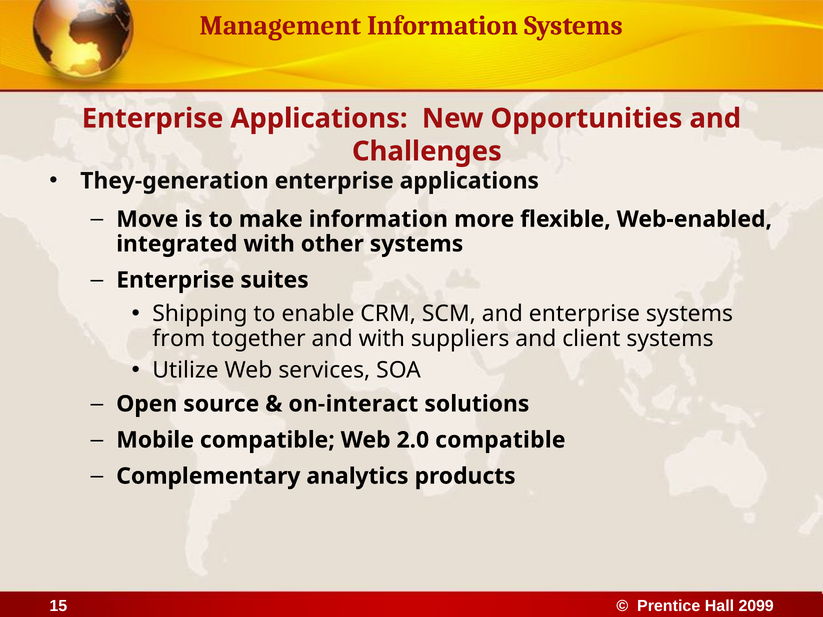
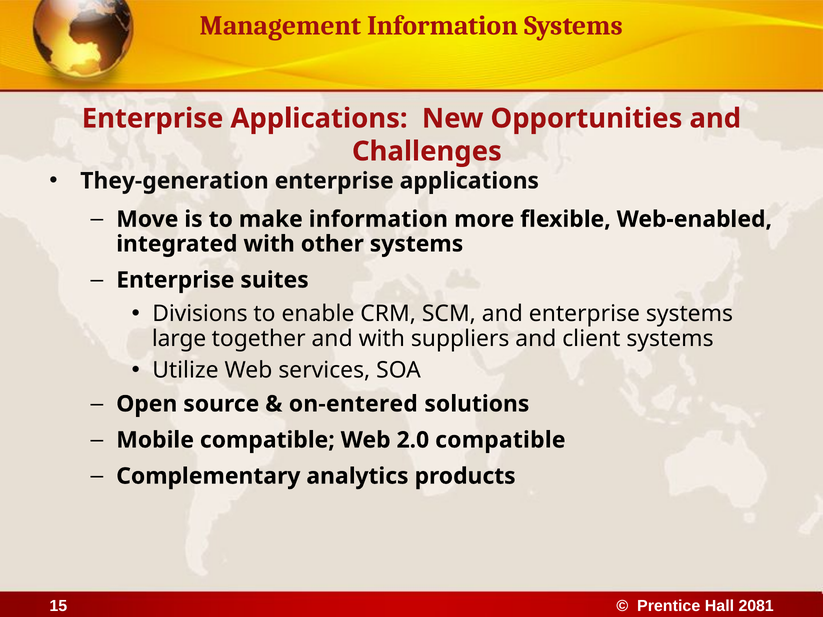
Shipping: Shipping -> Divisions
from: from -> large
on-interact: on-interact -> on-entered
2099: 2099 -> 2081
